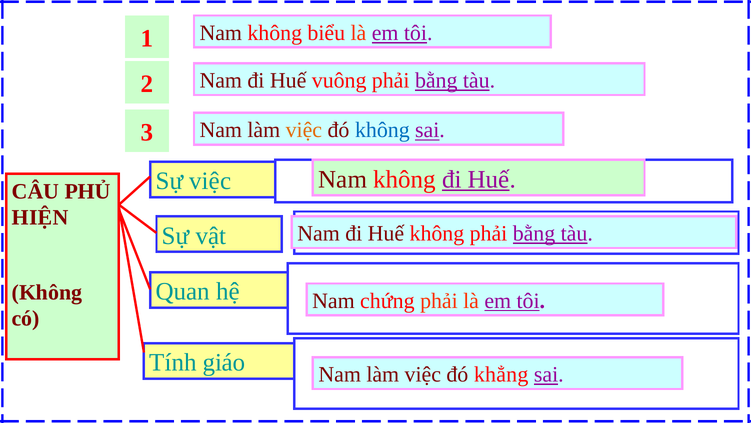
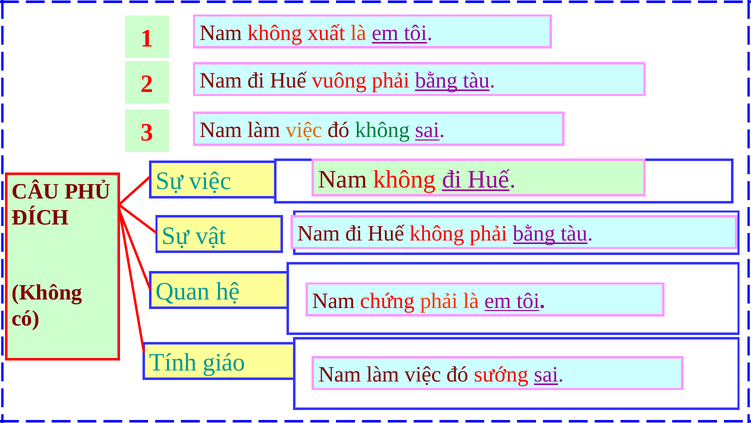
biểu: biểu -> xuất
không at (382, 130) colour: blue -> green
HIỆN: HIỆN -> ĐÍCH
khẳng: khẳng -> sướng
